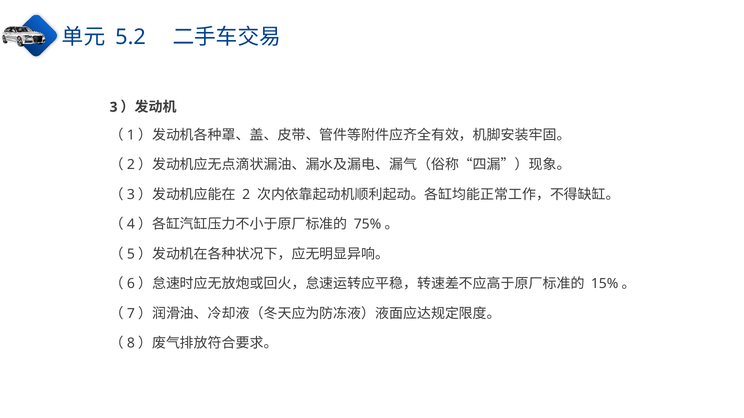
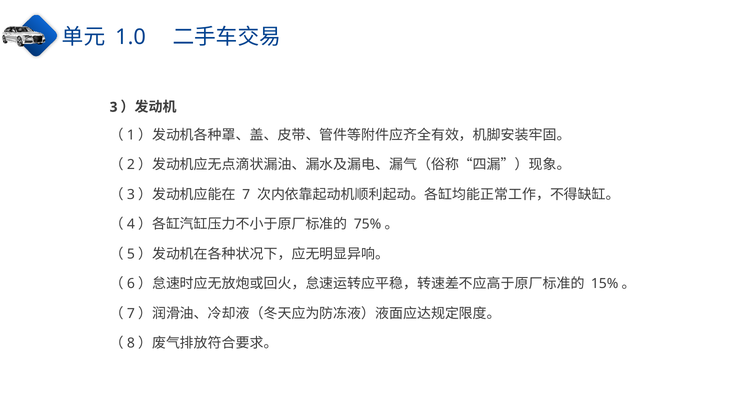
5.2: 5.2 -> 1.0
2: 2 -> 7
